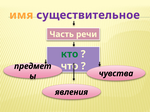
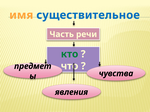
существительное colour: purple -> blue
